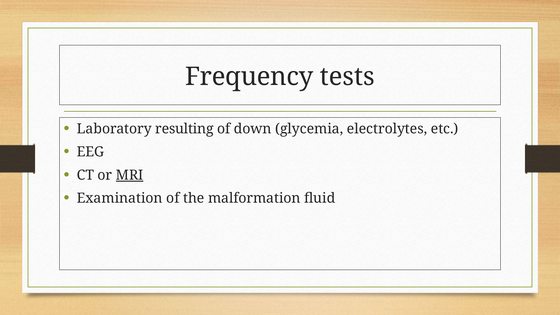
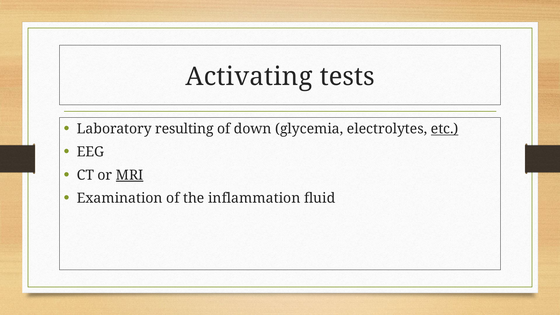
Frequency: Frequency -> Activating
etc underline: none -> present
malformation: malformation -> inflammation
